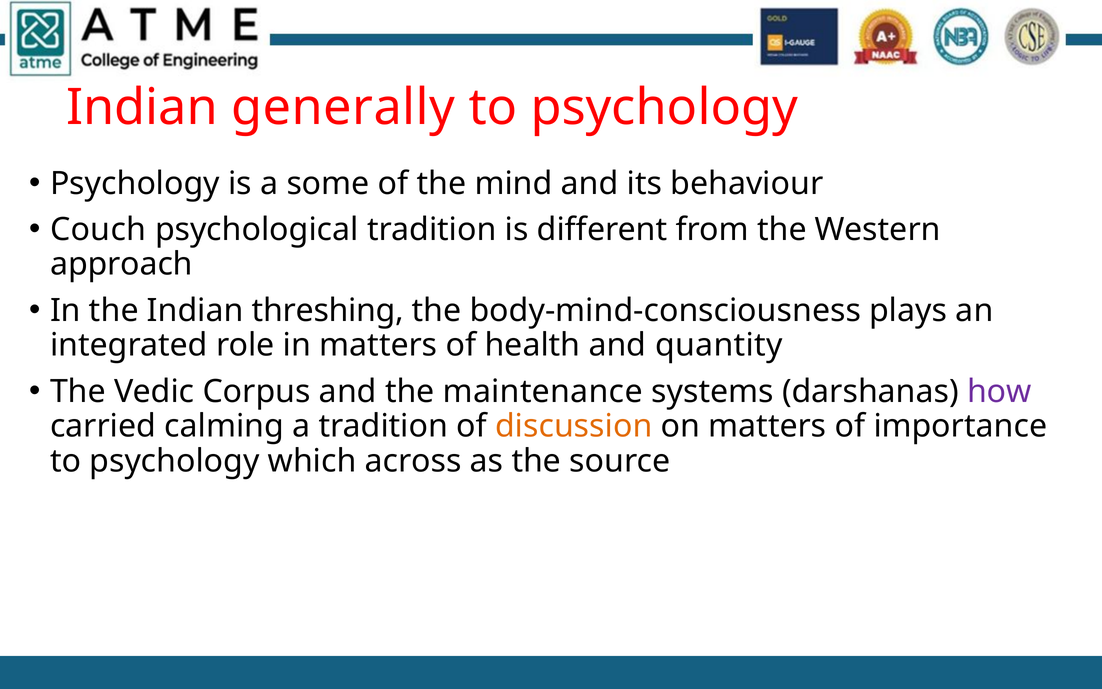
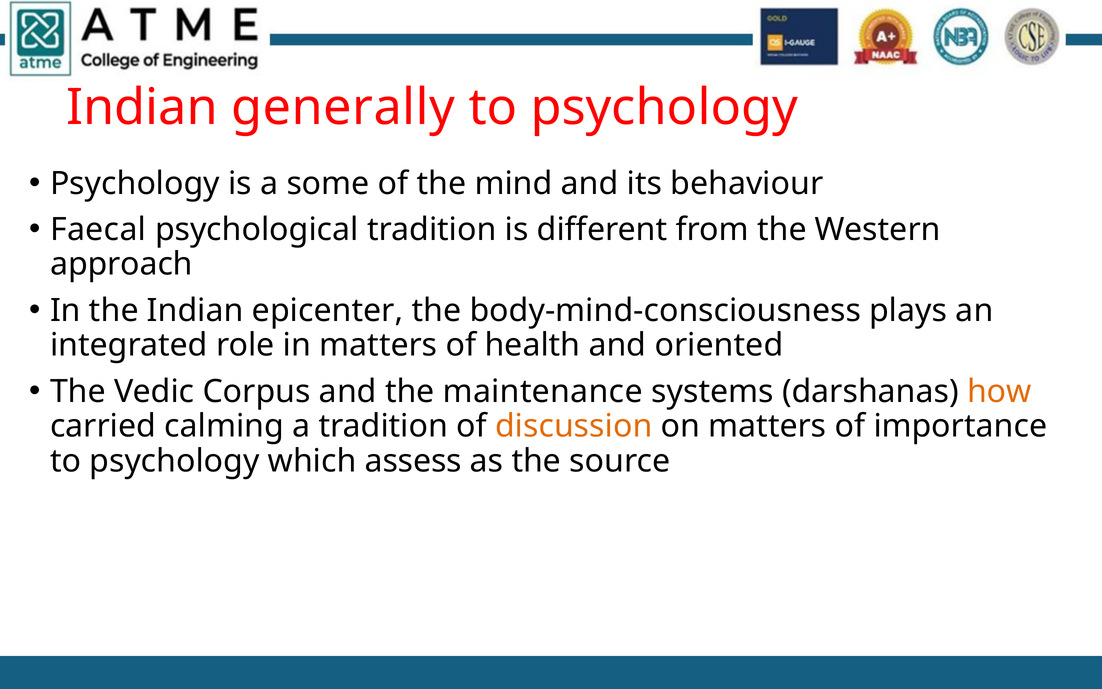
Couch: Couch -> Faecal
threshing: threshing -> epicenter
quantity: quantity -> oriented
how colour: purple -> orange
across: across -> assess
